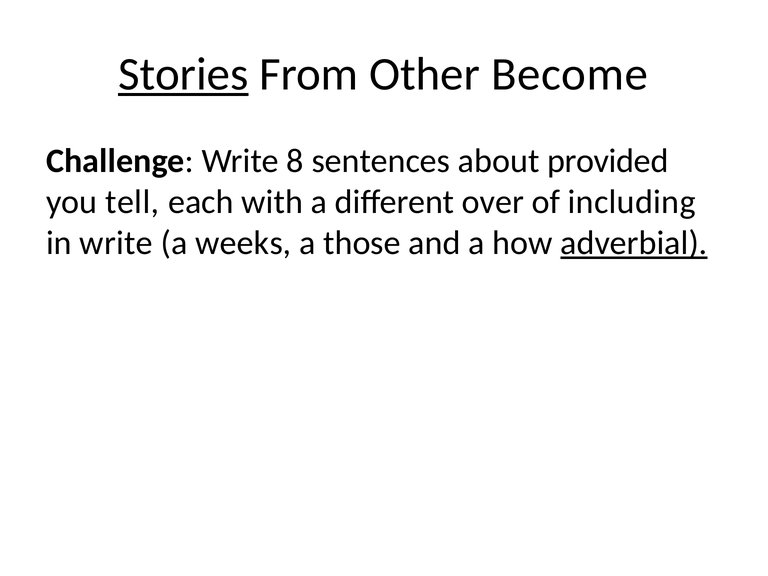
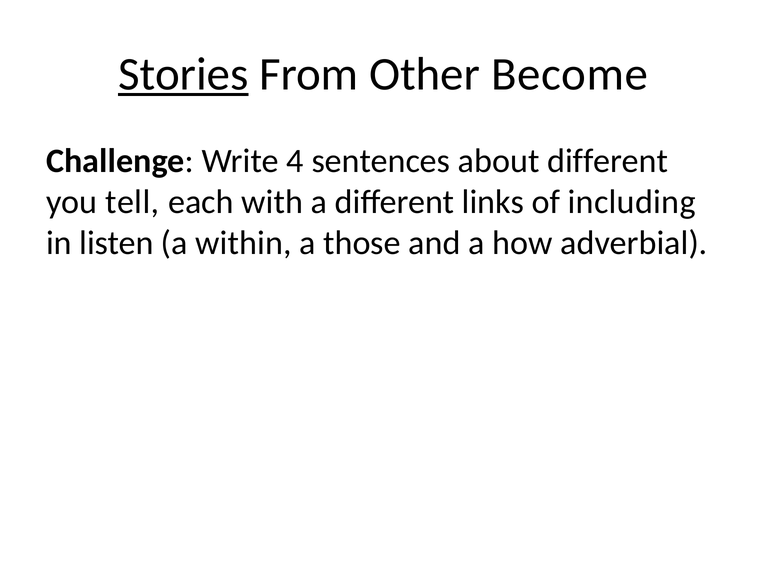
8: 8 -> 4
about provided: provided -> different
over: over -> links
in write: write -> listen
weeks: weeks -> within
adverbial underline: present -> none
